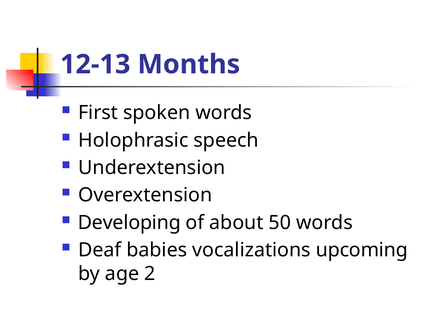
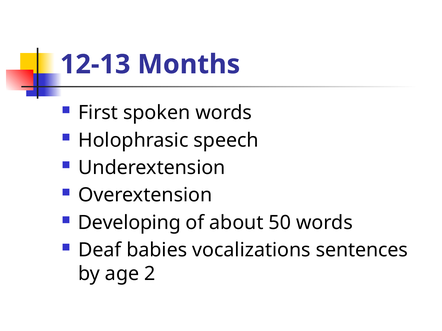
upcoming: upcoming -> sentences
